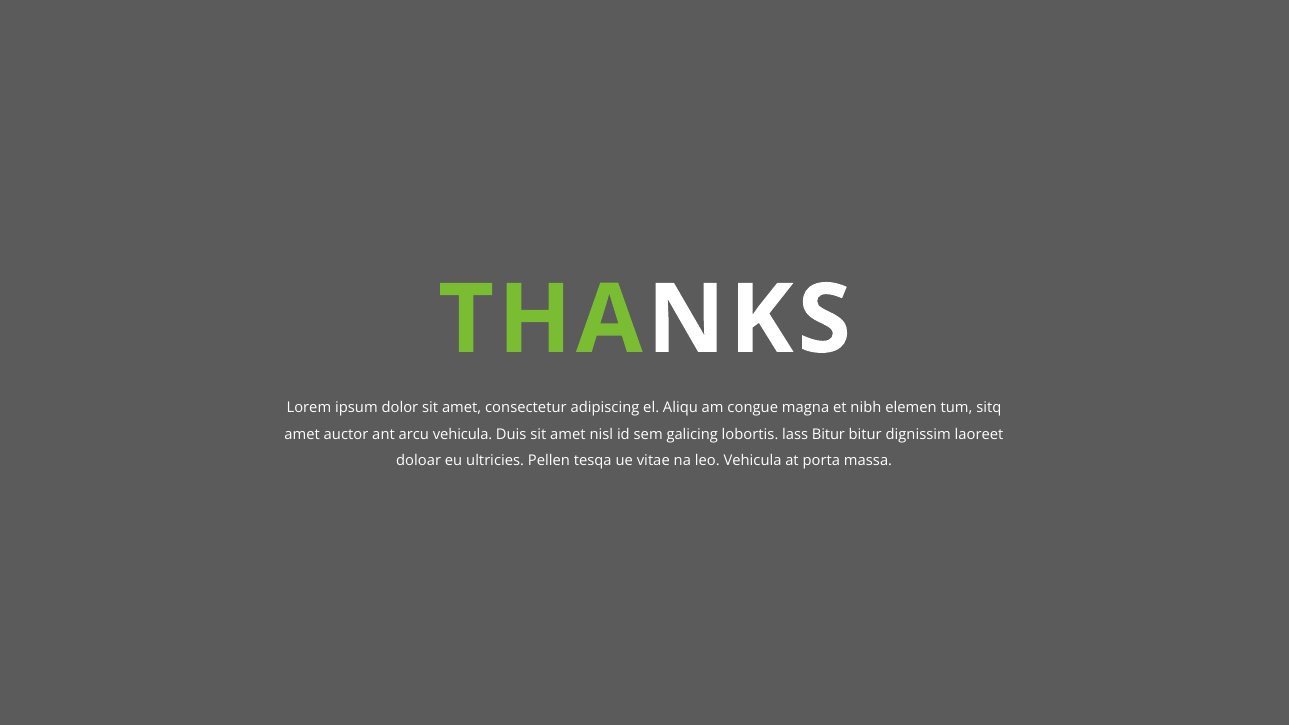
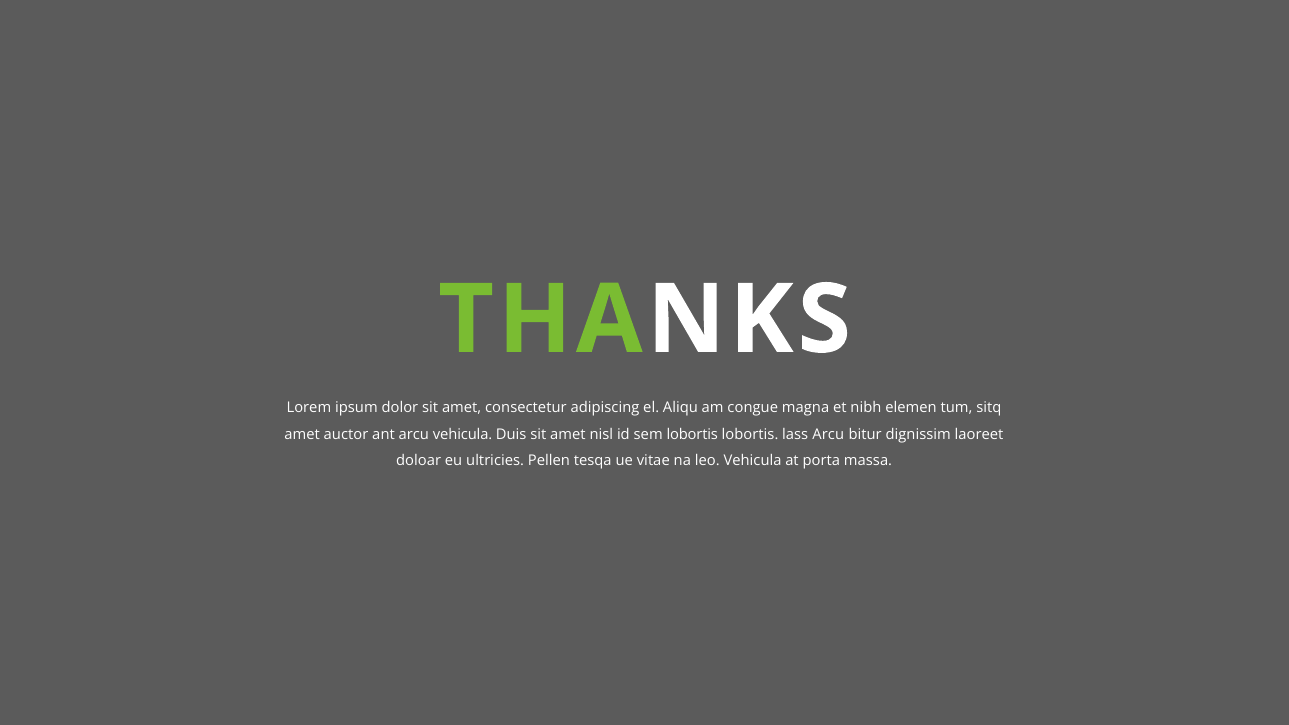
sem galicing: galicing -> lobortis
lass Bitur: Bitur -> Arcu
